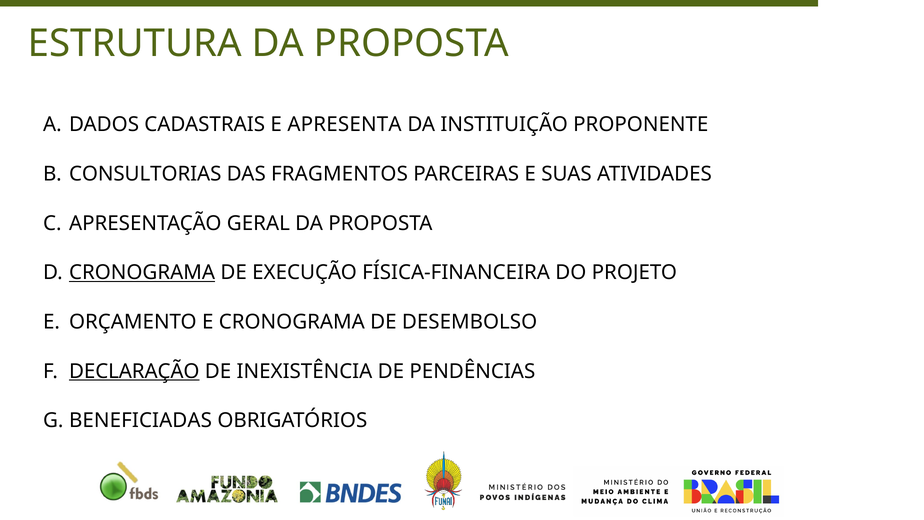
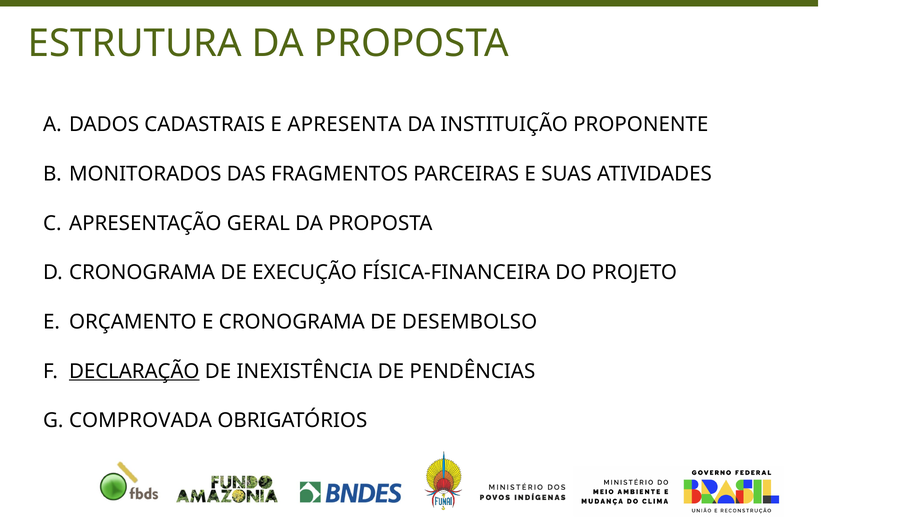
CONSULTORIAS: CONSULTORIAS -> MONITORADOS
CRONOGRAMA at (142, 272) underline: present -> none
BENEFICIADAS: BENEFICIADAS -> COMPROVADA
